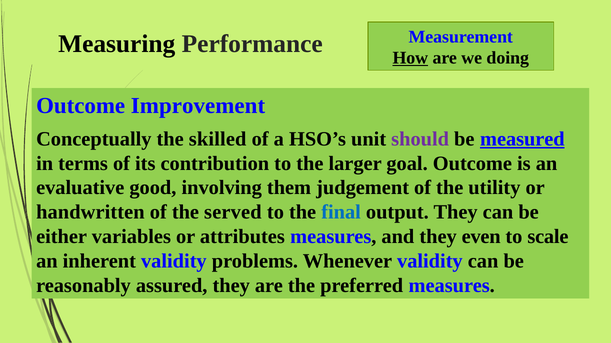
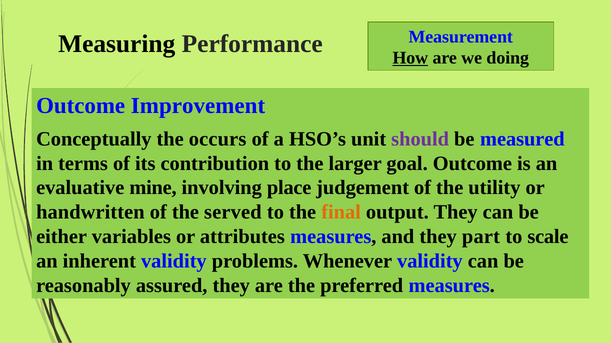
skilled: skilled -> occurs
measured underline: present -> none
good: good -> mine
them: them -> place
final colour: blue -> orange
even: even -> part
